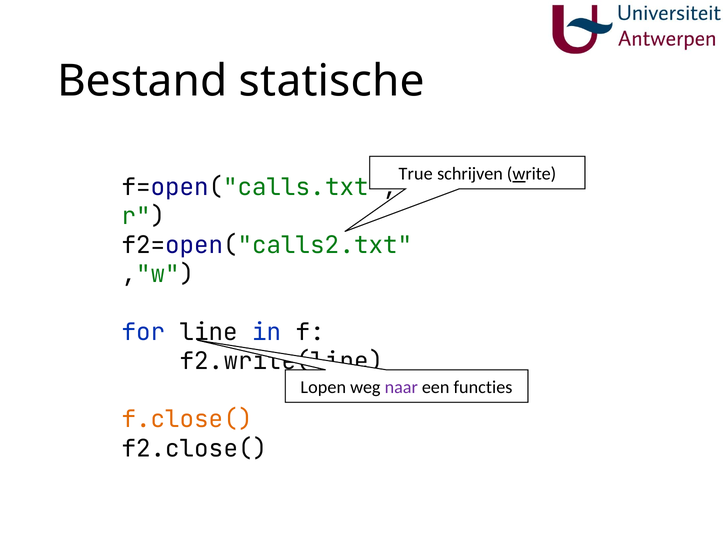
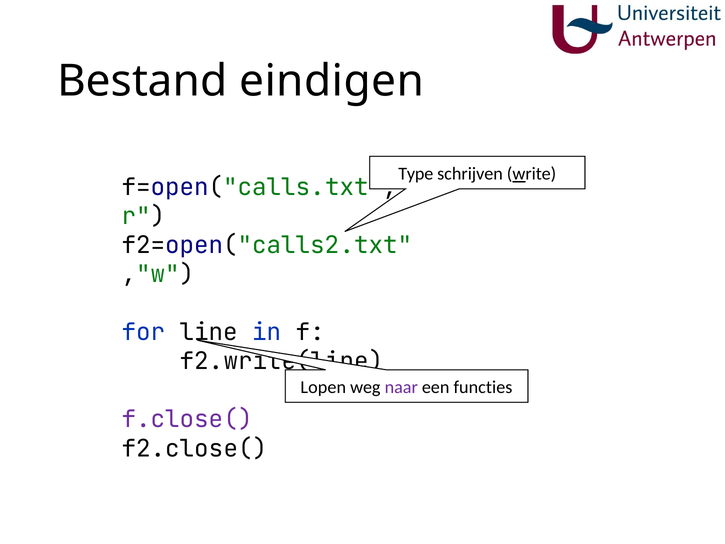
statische: statische -> eindigen
True: True -> Type
f.close( colour: orange -> purple
